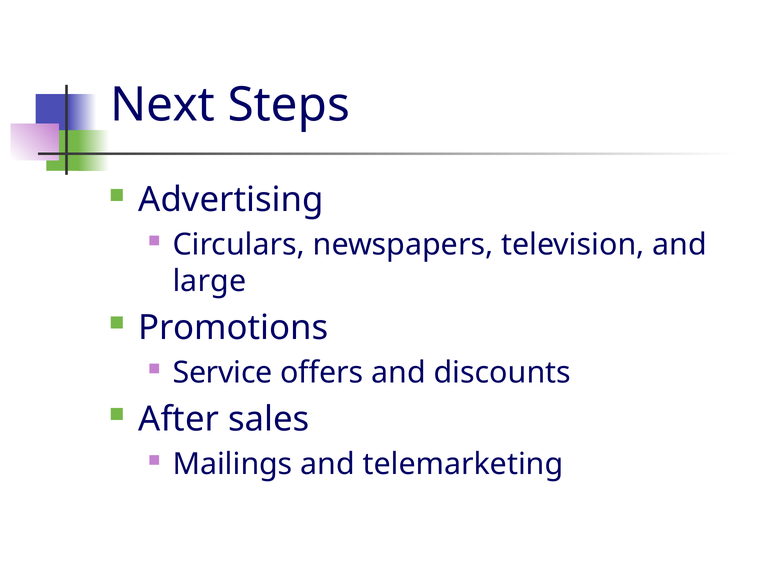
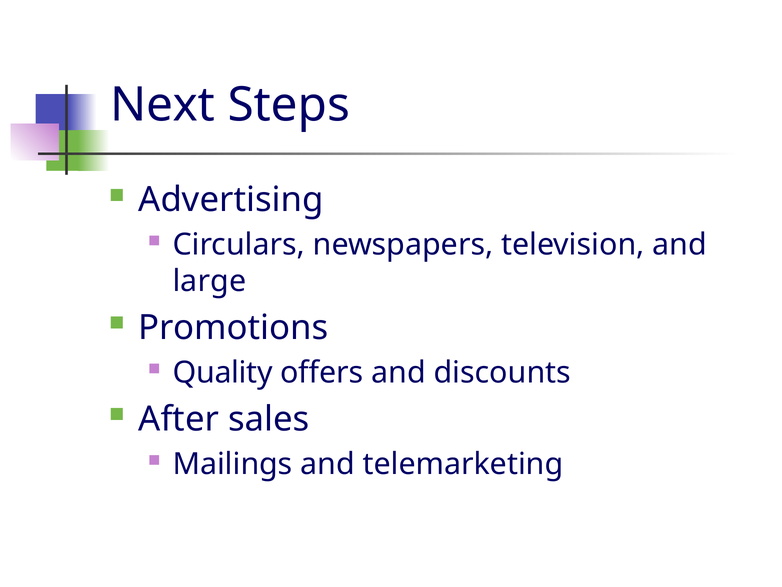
Service: Service -> Quality
